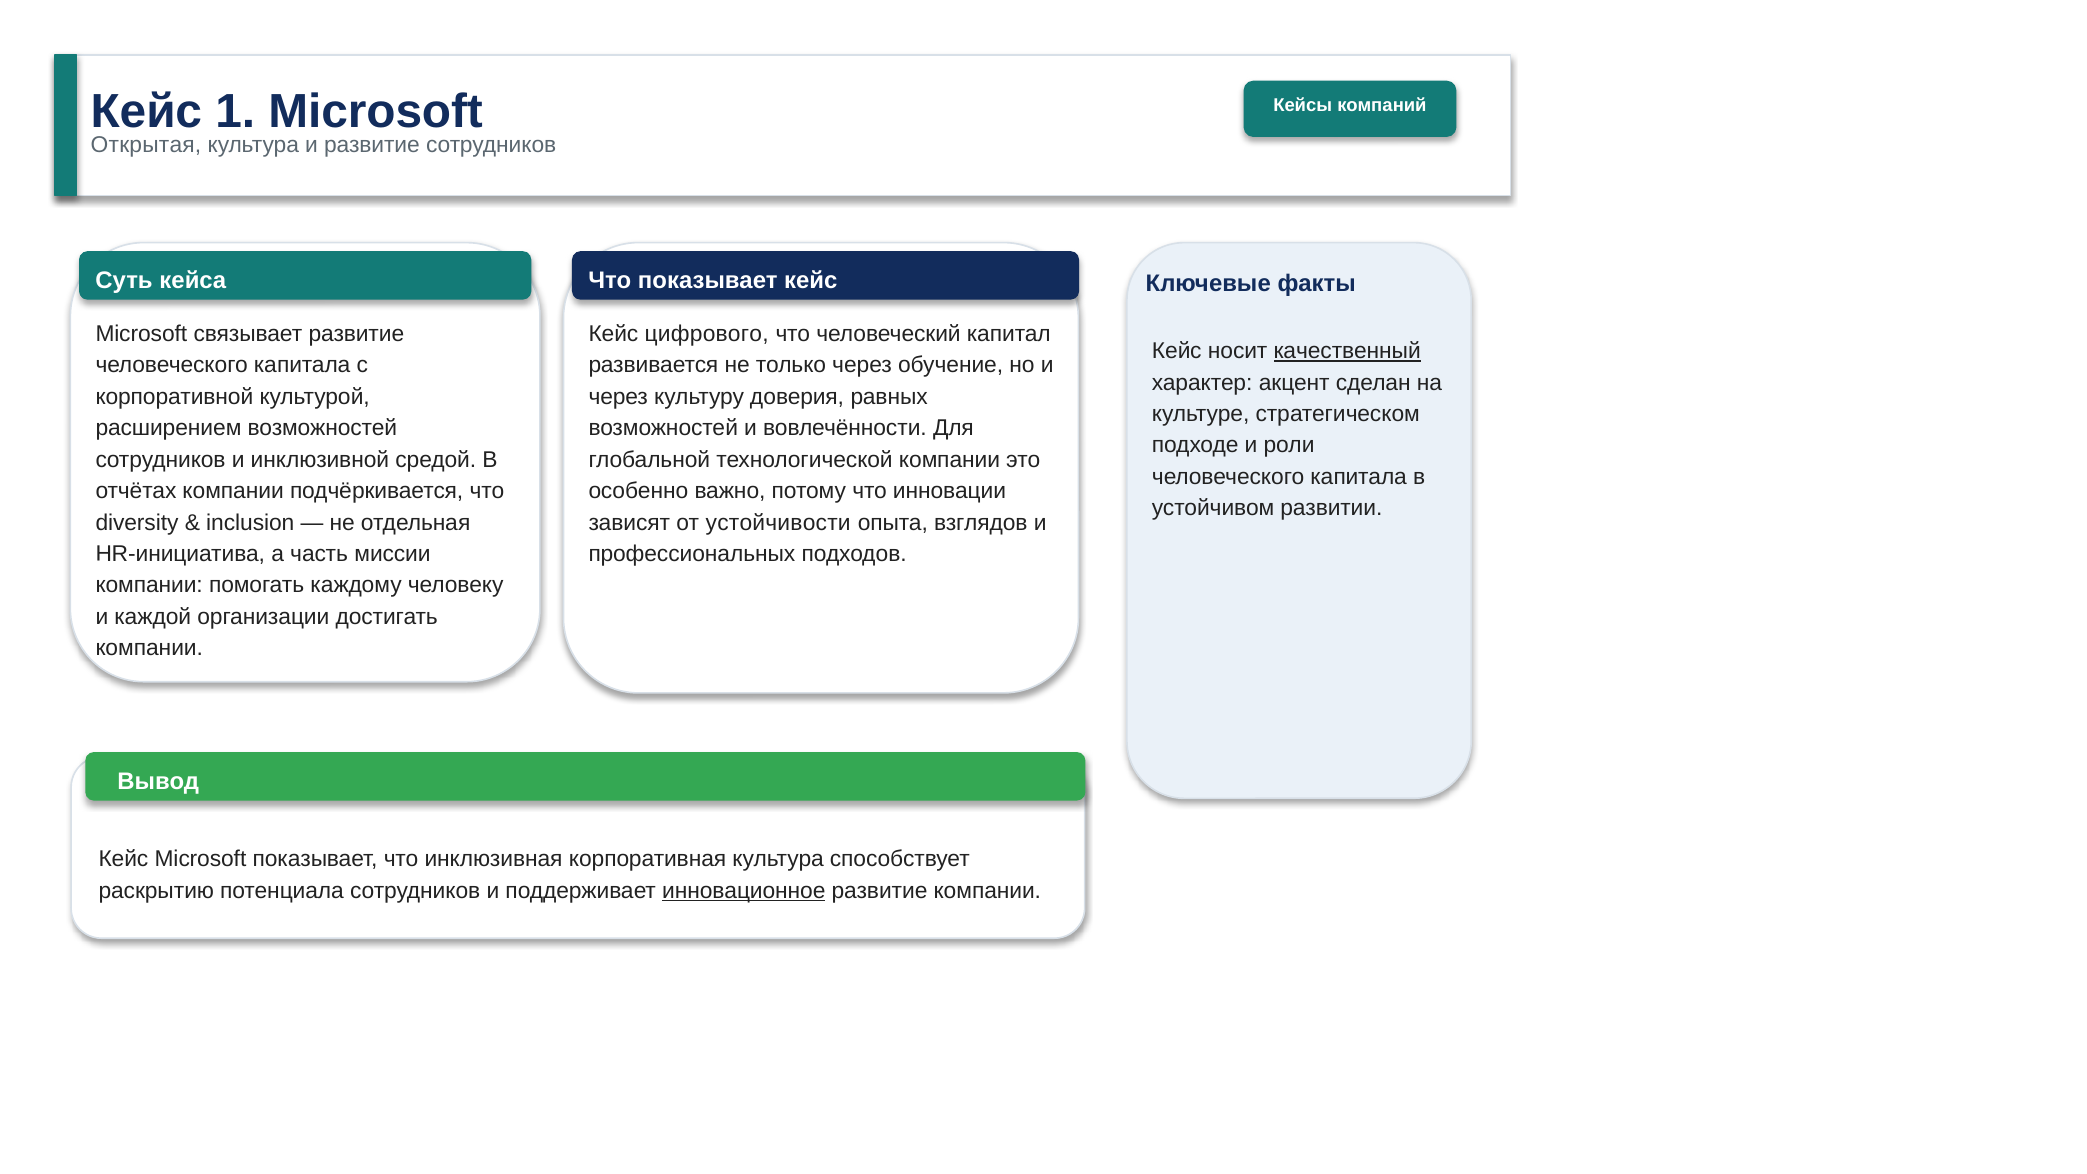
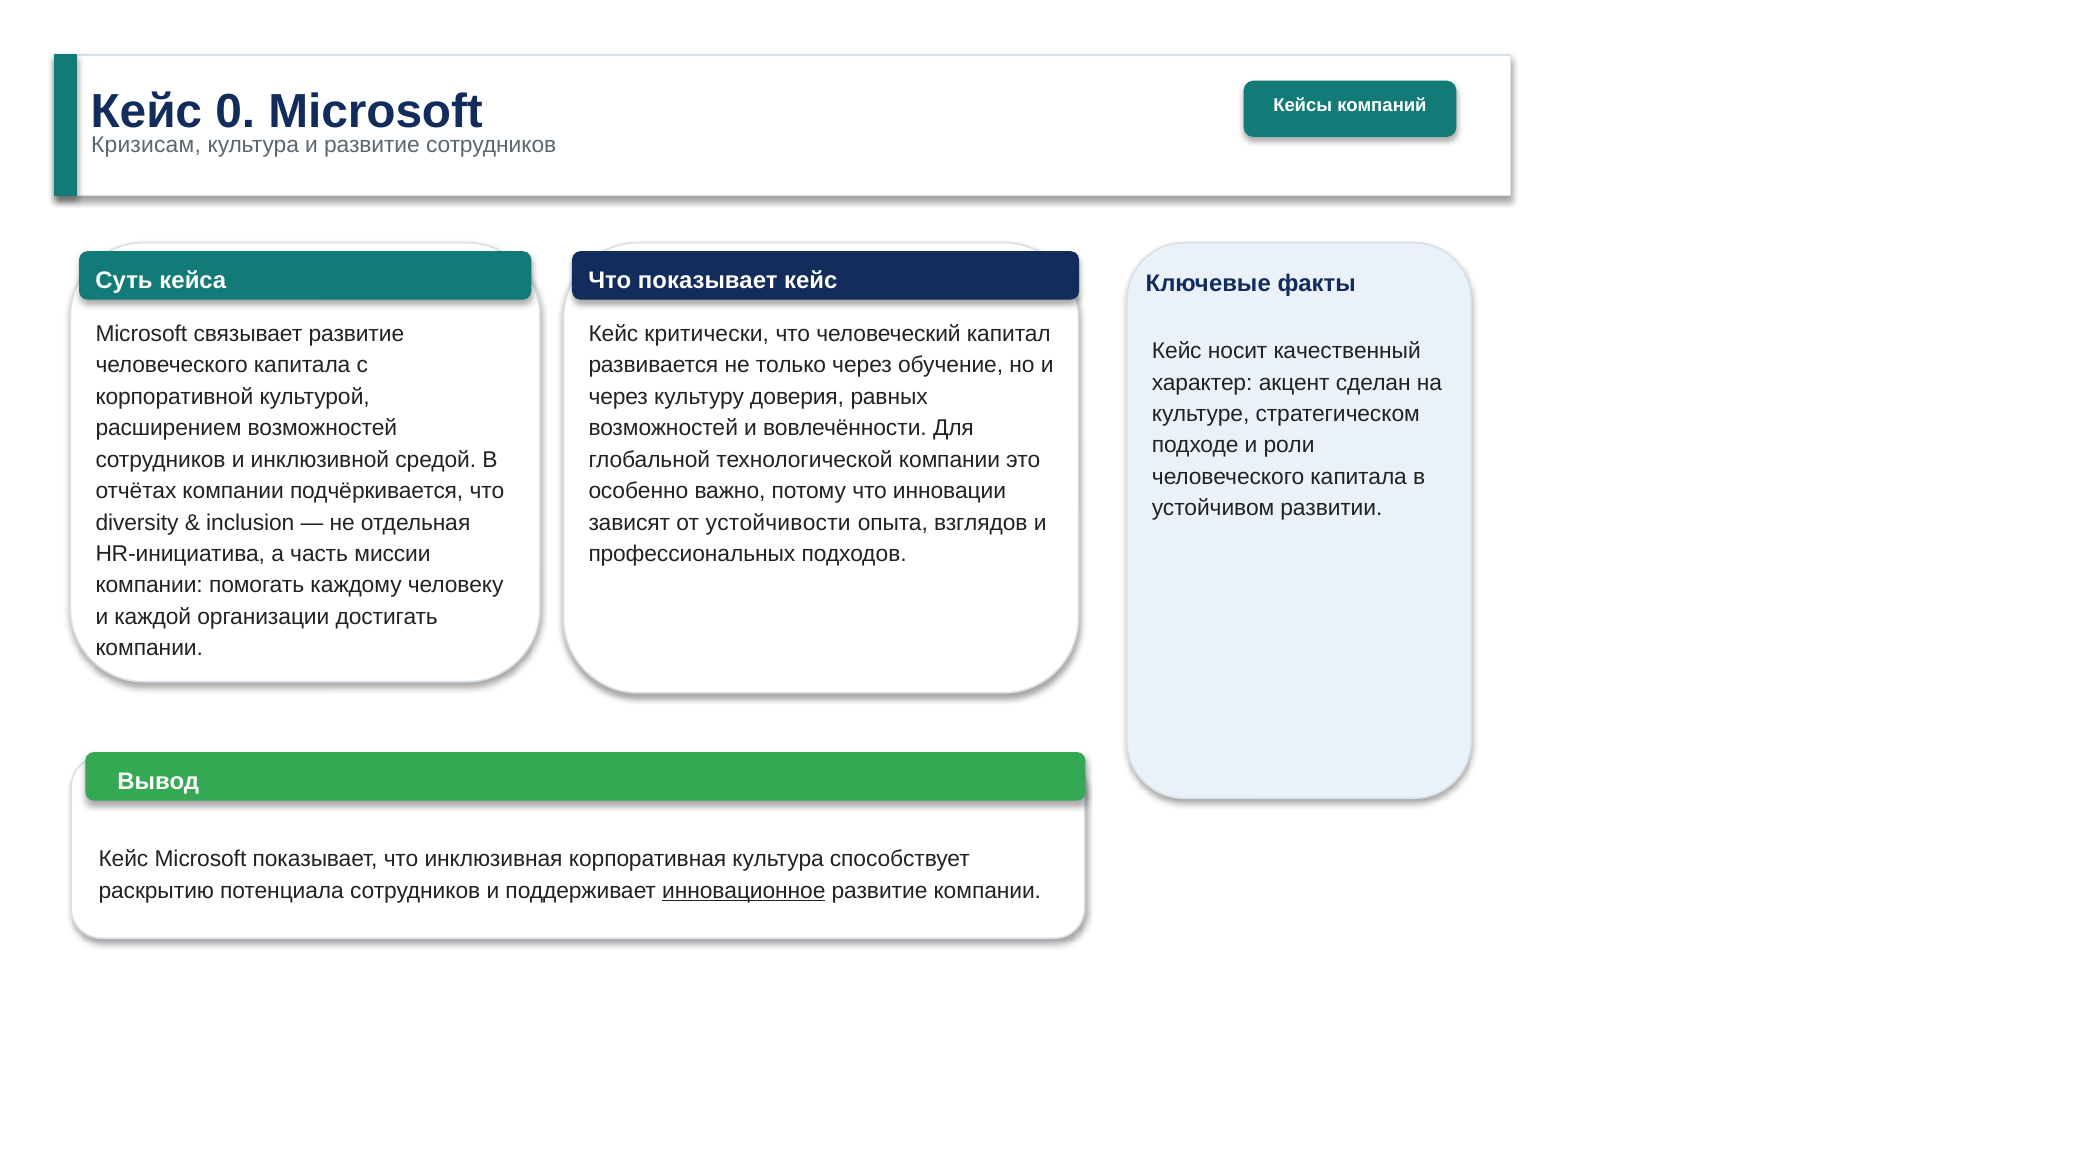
1: 1 -> 0
Открытая: Открытая -> Кризисам
цифрового: цифрового -> критически
качественный underline: present -> none
